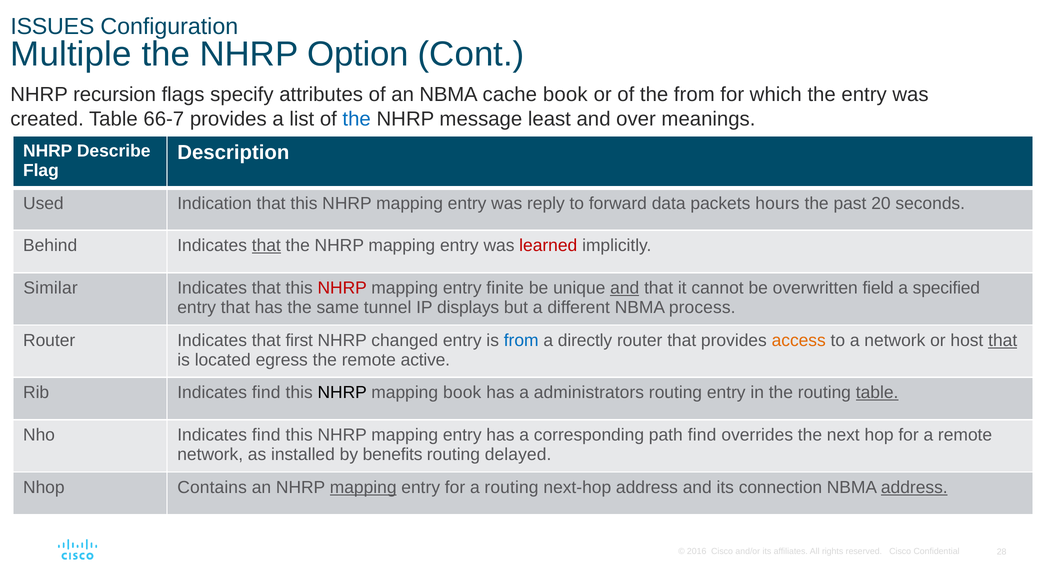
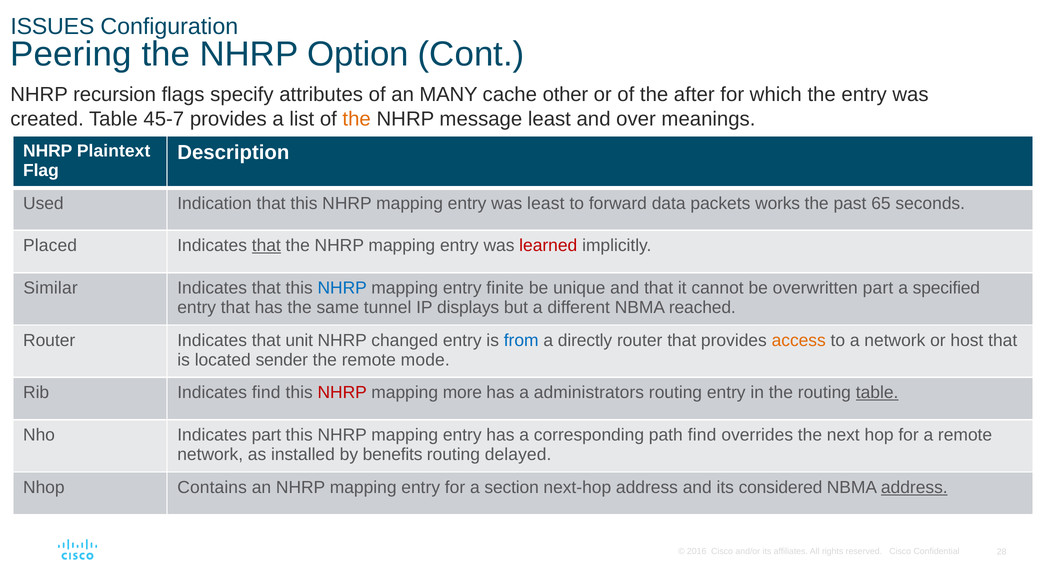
Multiple: Multiple -> Peering
an NBMA: NBMA -> MANY
cache book: book -> other
the from: from -> after
66-7: 66-7 -> 45-7
the at (357, 119) colour: blue -> orange
Describe: Describe -> Plaintext
was reply: reply -> least
hours: hours -> works
20: 20 -> 65
Behind: Behind -> Placed
NHRP at (342, 288) colour: red -> blue
and at (625, 288) underline: present -> none
overwritten field: field -> part
process: process -> reached
first: first -> unit
that at (1003, 341) underline: present -> none
egress: egress -> sender
active: active -> mode
NHRP at (342, 393) colour: black -> red
mapping book: book -> more
Nho Indicates find: find -> part
mapping at (363, 488) underline: present -> none
a routing: routing -> section
connection: connection -> considered
